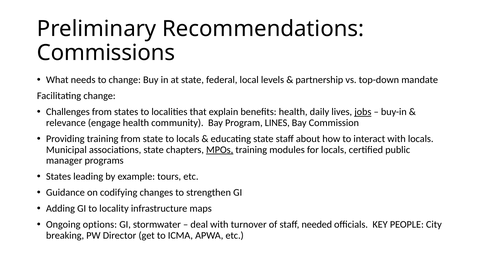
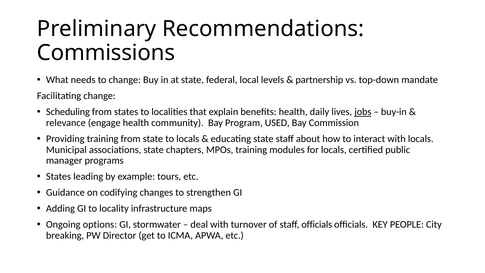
Challenges: Challenges -> Scheduling
LINES: LINES -> USED
MPOs underline: present -> none
staff needed: needed -> officials
